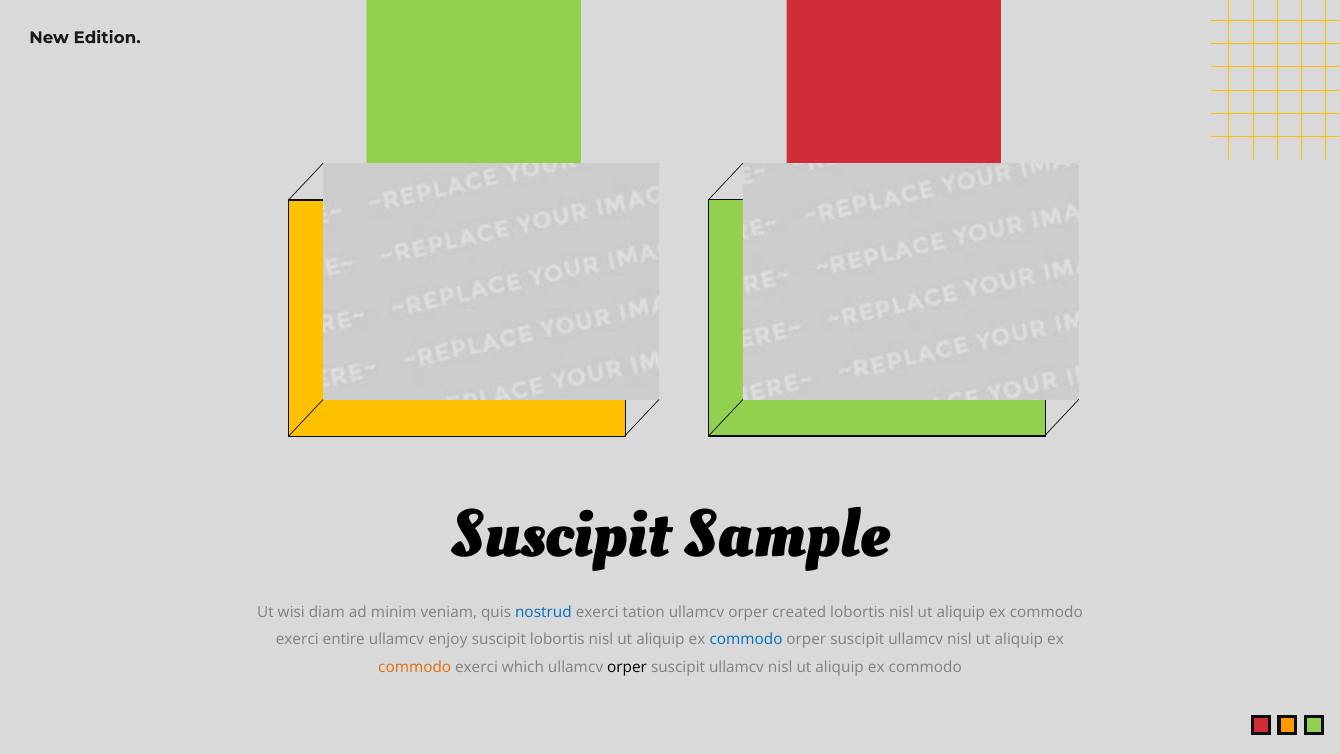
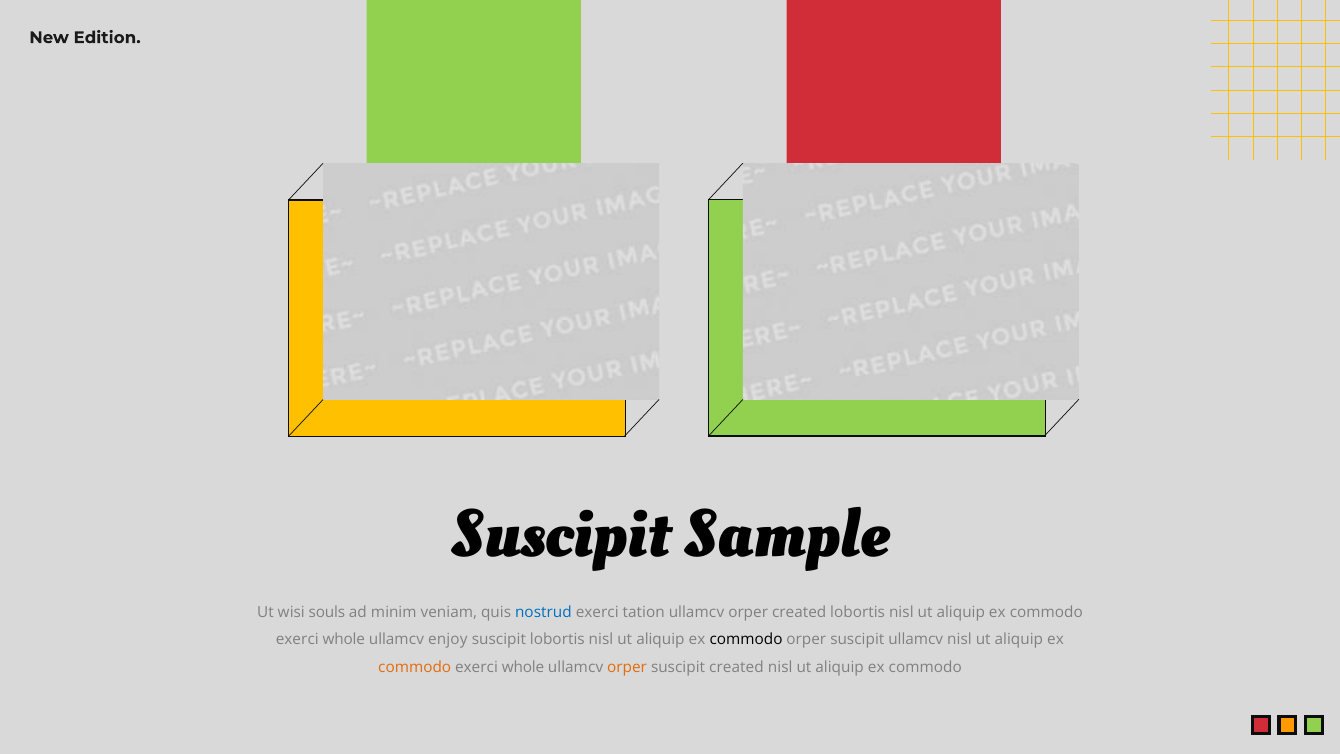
diam: diam -> souls
entire at (344, 639): entire -> whole
commodo at (746, 639) colour: blue -> black
which at (523, 667): which -> whole
orper at (627, 667) colour: black -> orange
ullamcv at (736, 667): ullamcv -> created
